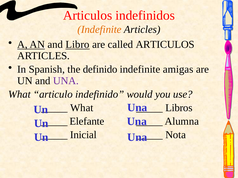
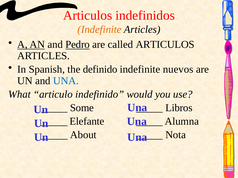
Libro: Libro -> Pedro
amigas: amigas -> nuevos
UNA at (66, 81) colour: purple -> blue
What at (82, 108): What -> Some
Inicial: Inicial -> About
